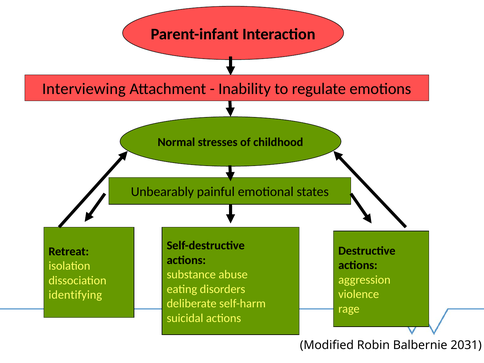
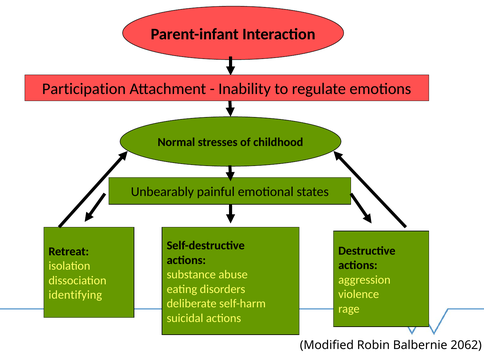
Interviewing: Interviewing -> Participation
2031: 2031 -> 2062
